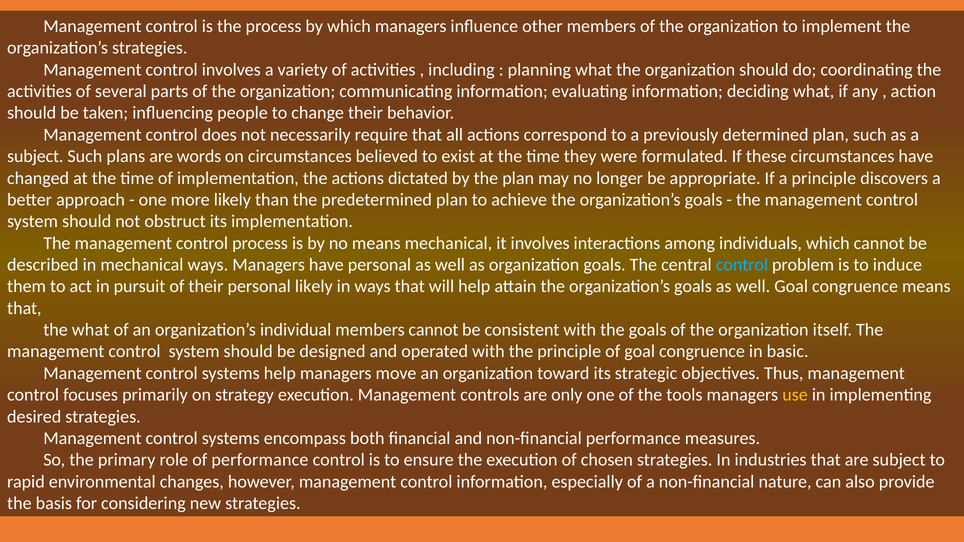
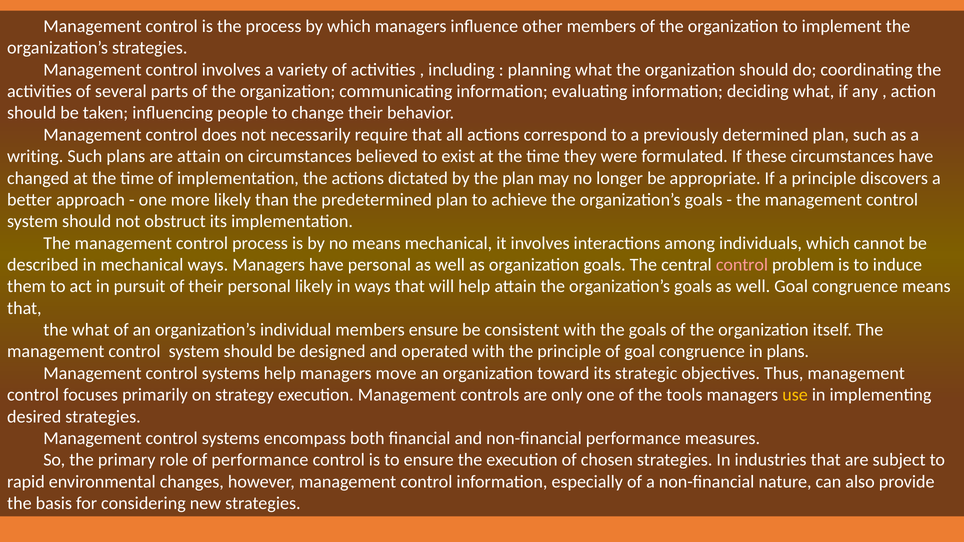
subject at (35, 156): subject -> writing
are words: words -> attain
control at (742, 265) colour: light blue -> pink
members cannot: cannot -> ensure
in basic: basic -> plans
